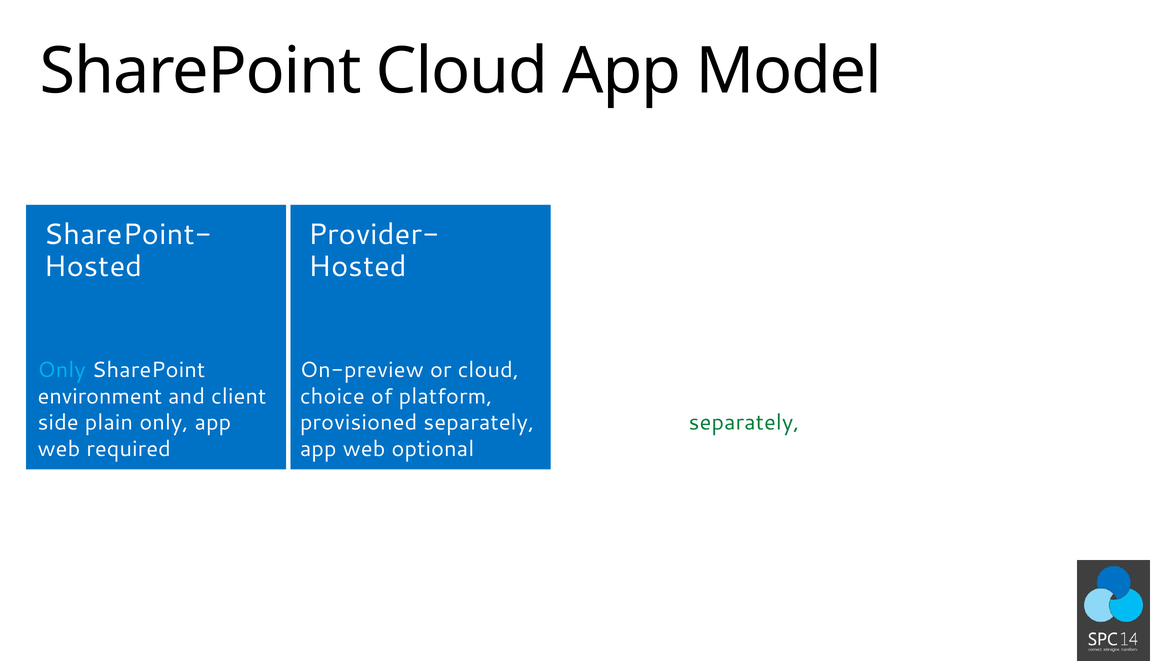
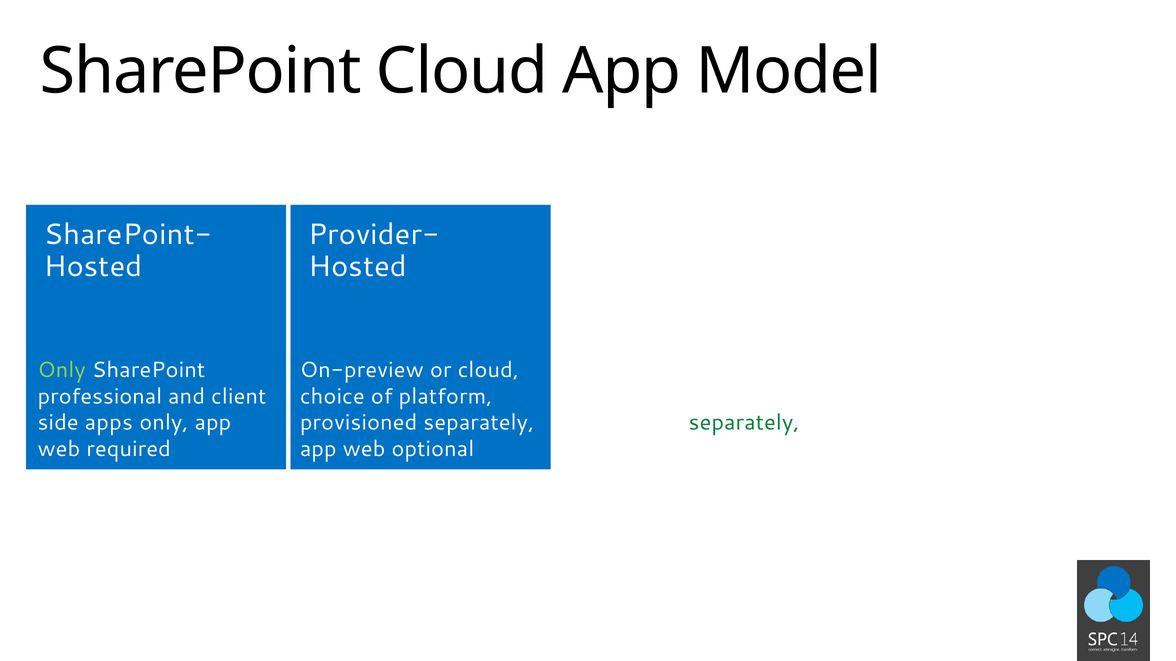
Only at (62, 370) colour: light blue -> light green
environment: environment -> professional
plain: plain -> apps
